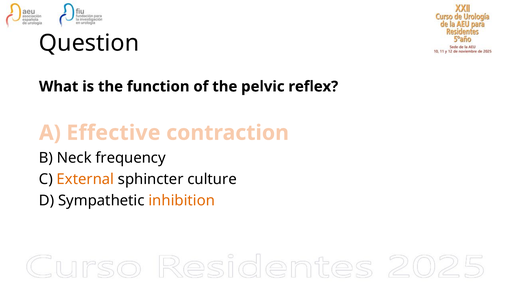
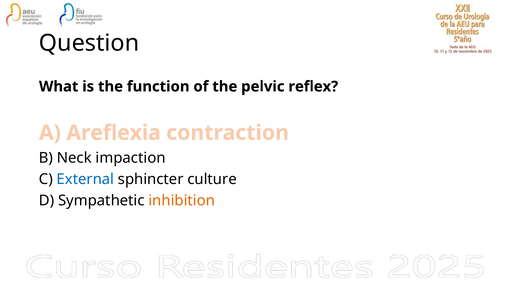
Effective: Effective -> Areflexia
frequency: frequency -> impaction
External colour: orange -> blue
